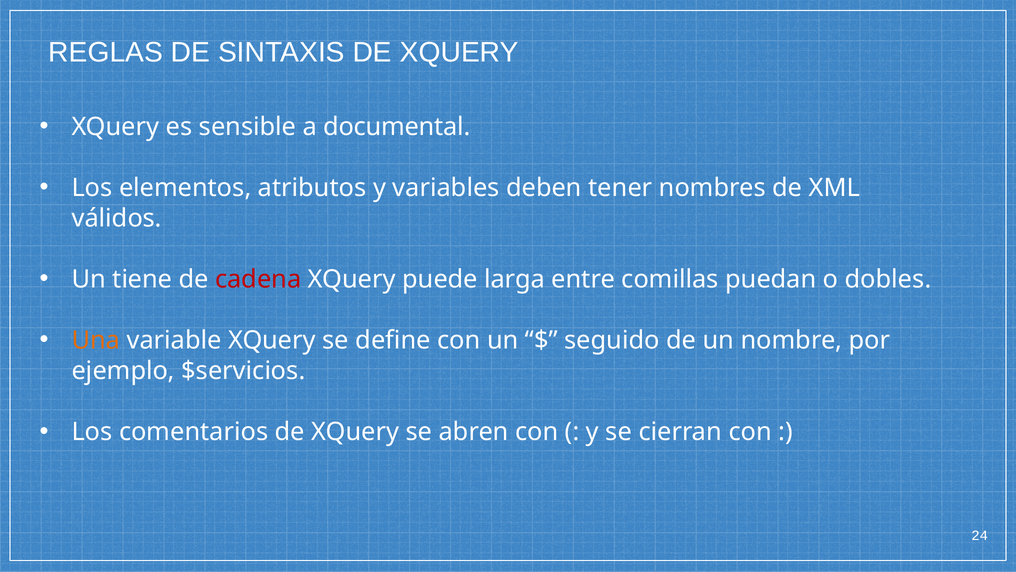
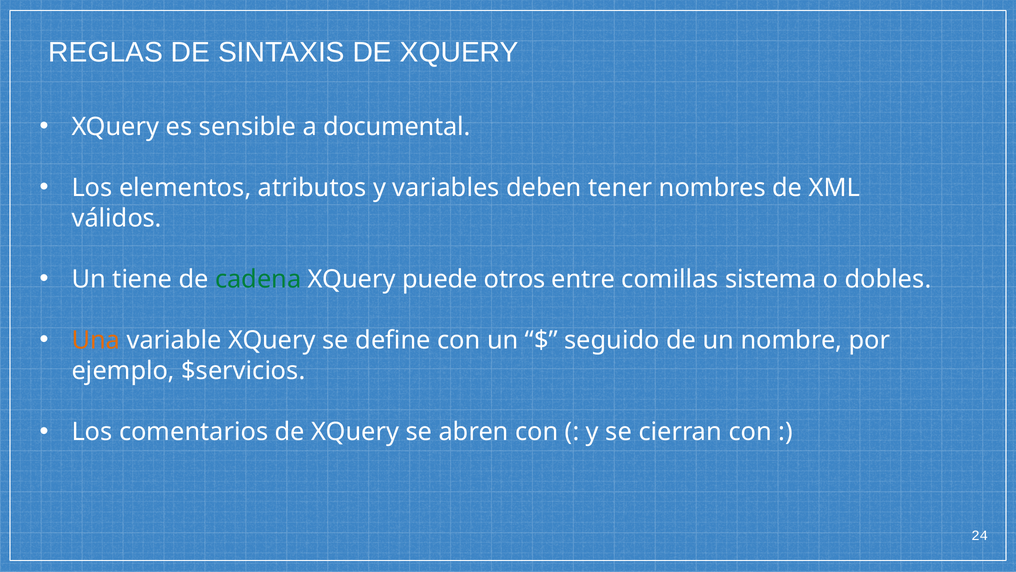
cadena colour: red -> green
larga: larga -> otros
puedan: puedan -> sistema
